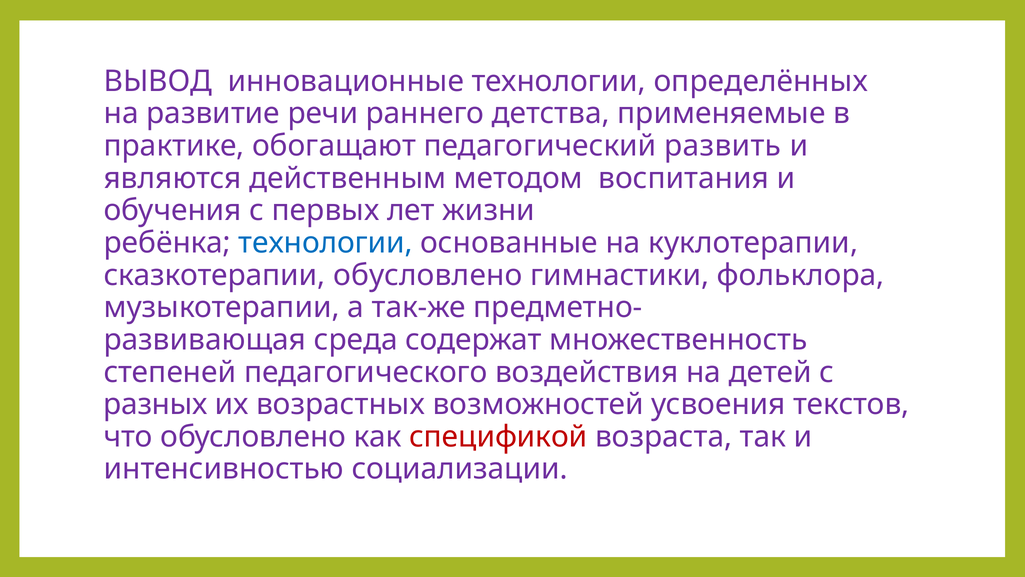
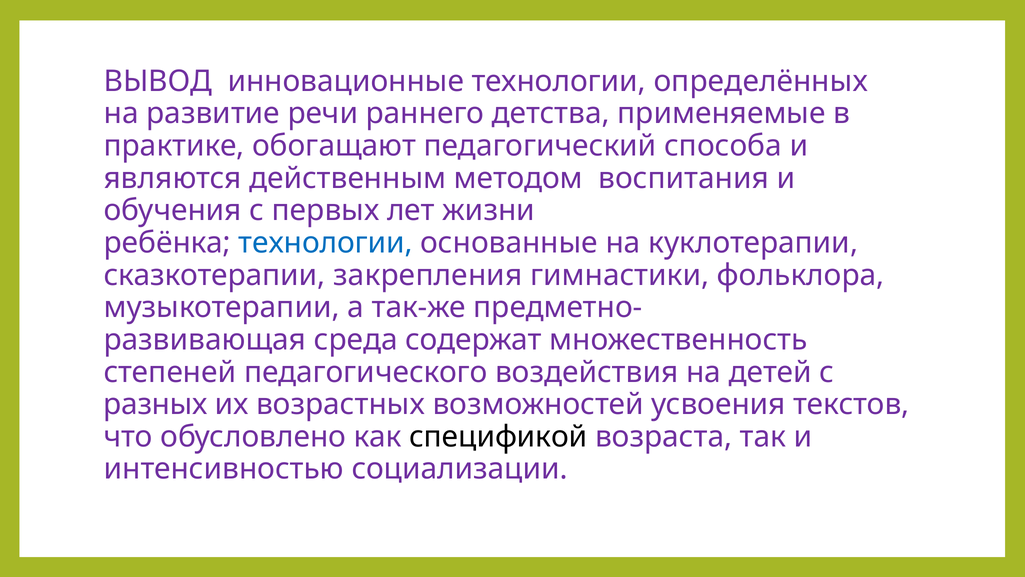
развить: развить -> способа
сказкотерапии обусловлено: обусловлено -> закрепления
спецификой colour: red -> black
